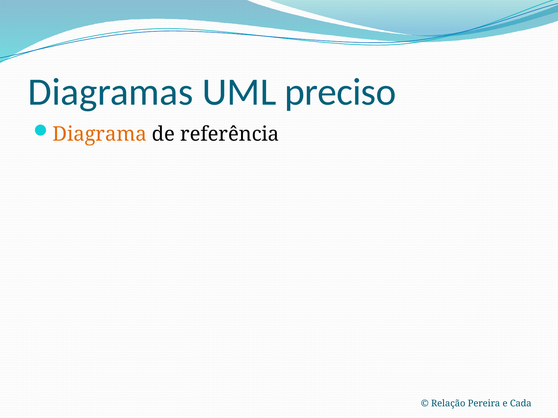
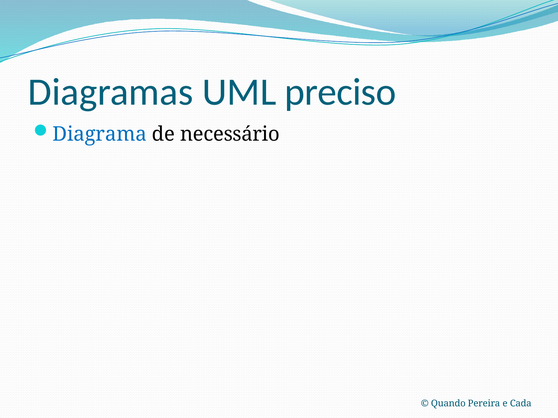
Diagrama colour: orange -> blue
referência: referência -> necessário
Relação: Relação -> Quando
